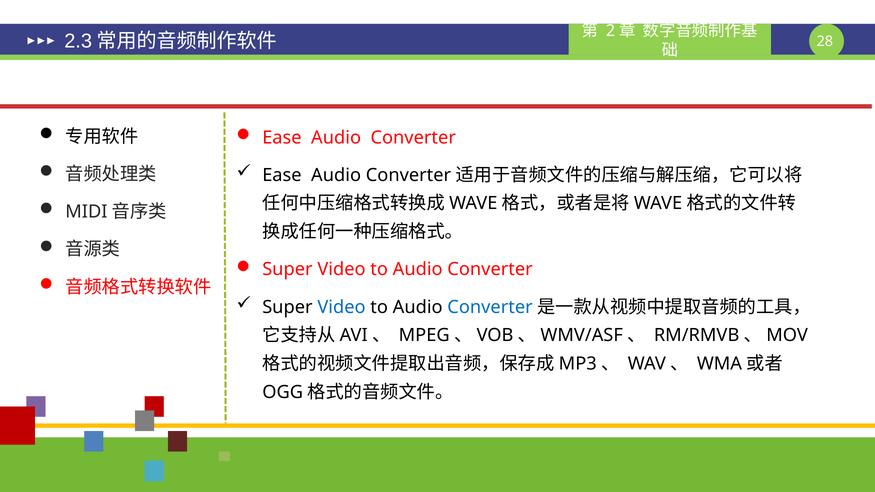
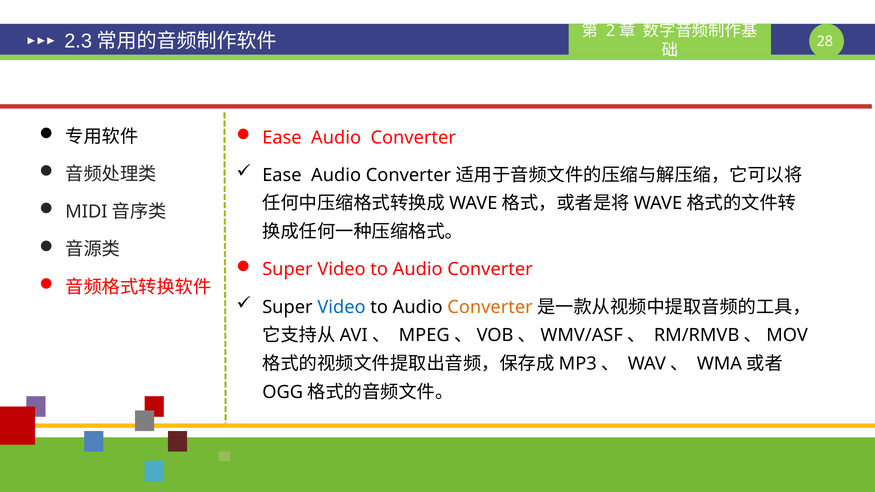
Converter at (490, 307) colour: blue -> orange
